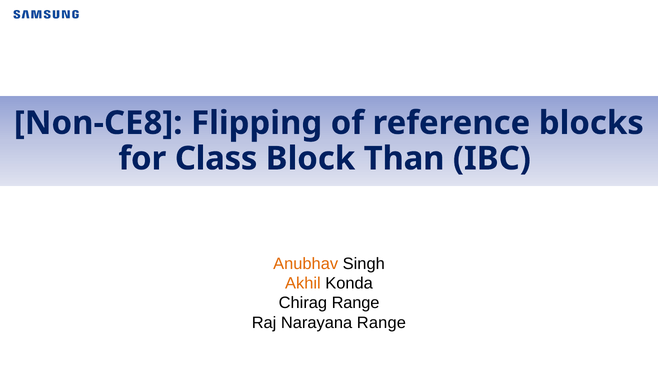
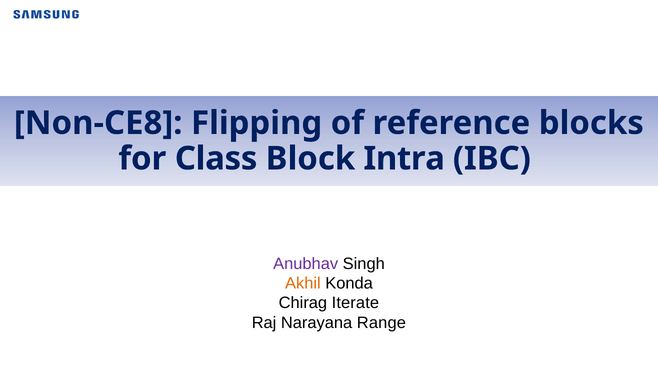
Than: Than -> Intra
Anubhav colour: orange -> purple
Chirag Range: Range -> Iterate
